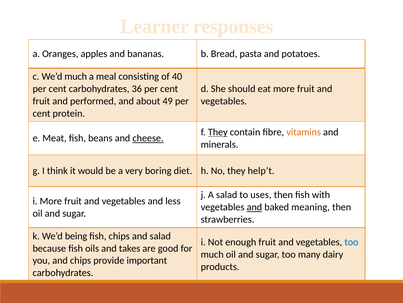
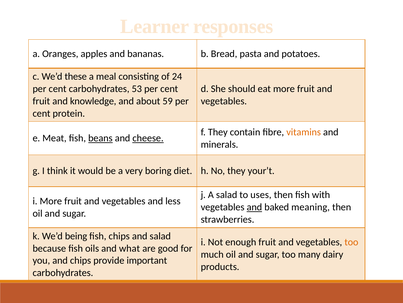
We’d much: much -> these
40: 40 -> 24
36: 36 -> 53
performed: performed -> knowledge
49: 49 -> 59
They at (218, 132) underline: present -> none
beans underline: none -> present
help’t: help’t -> your’t
too at (351, 242) colour: blue -> orange
takes: takes -> what
